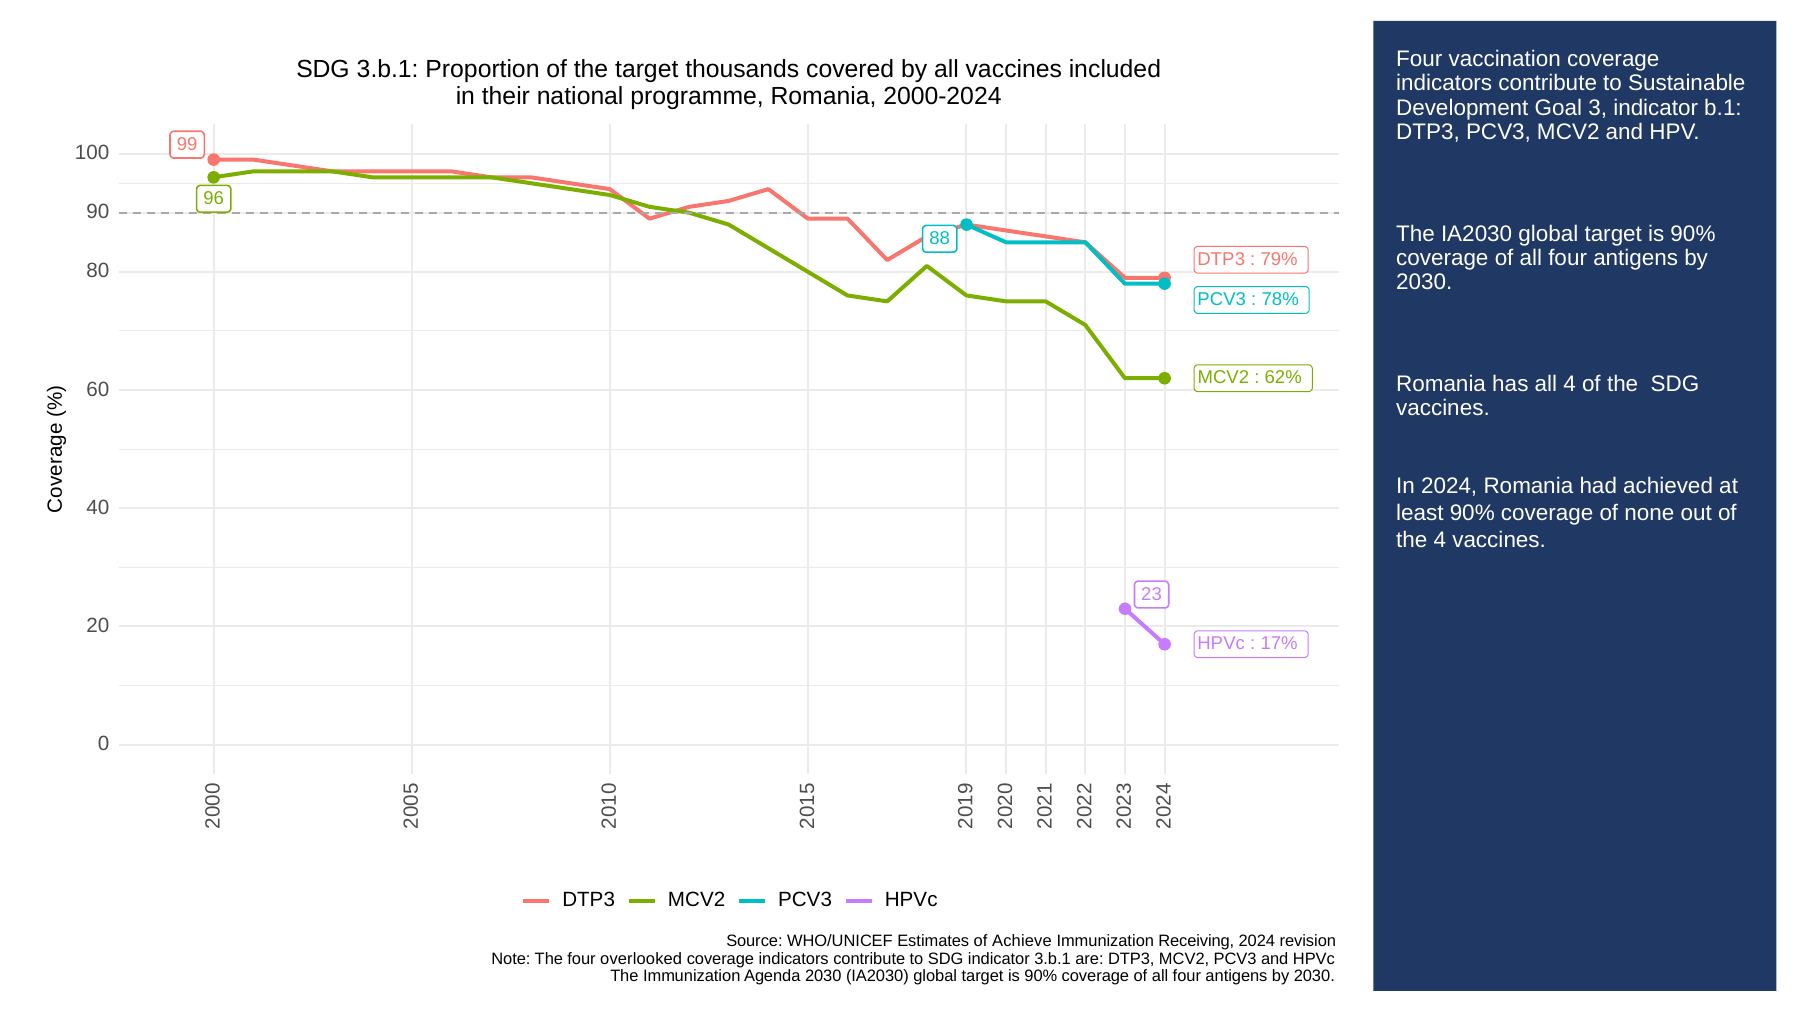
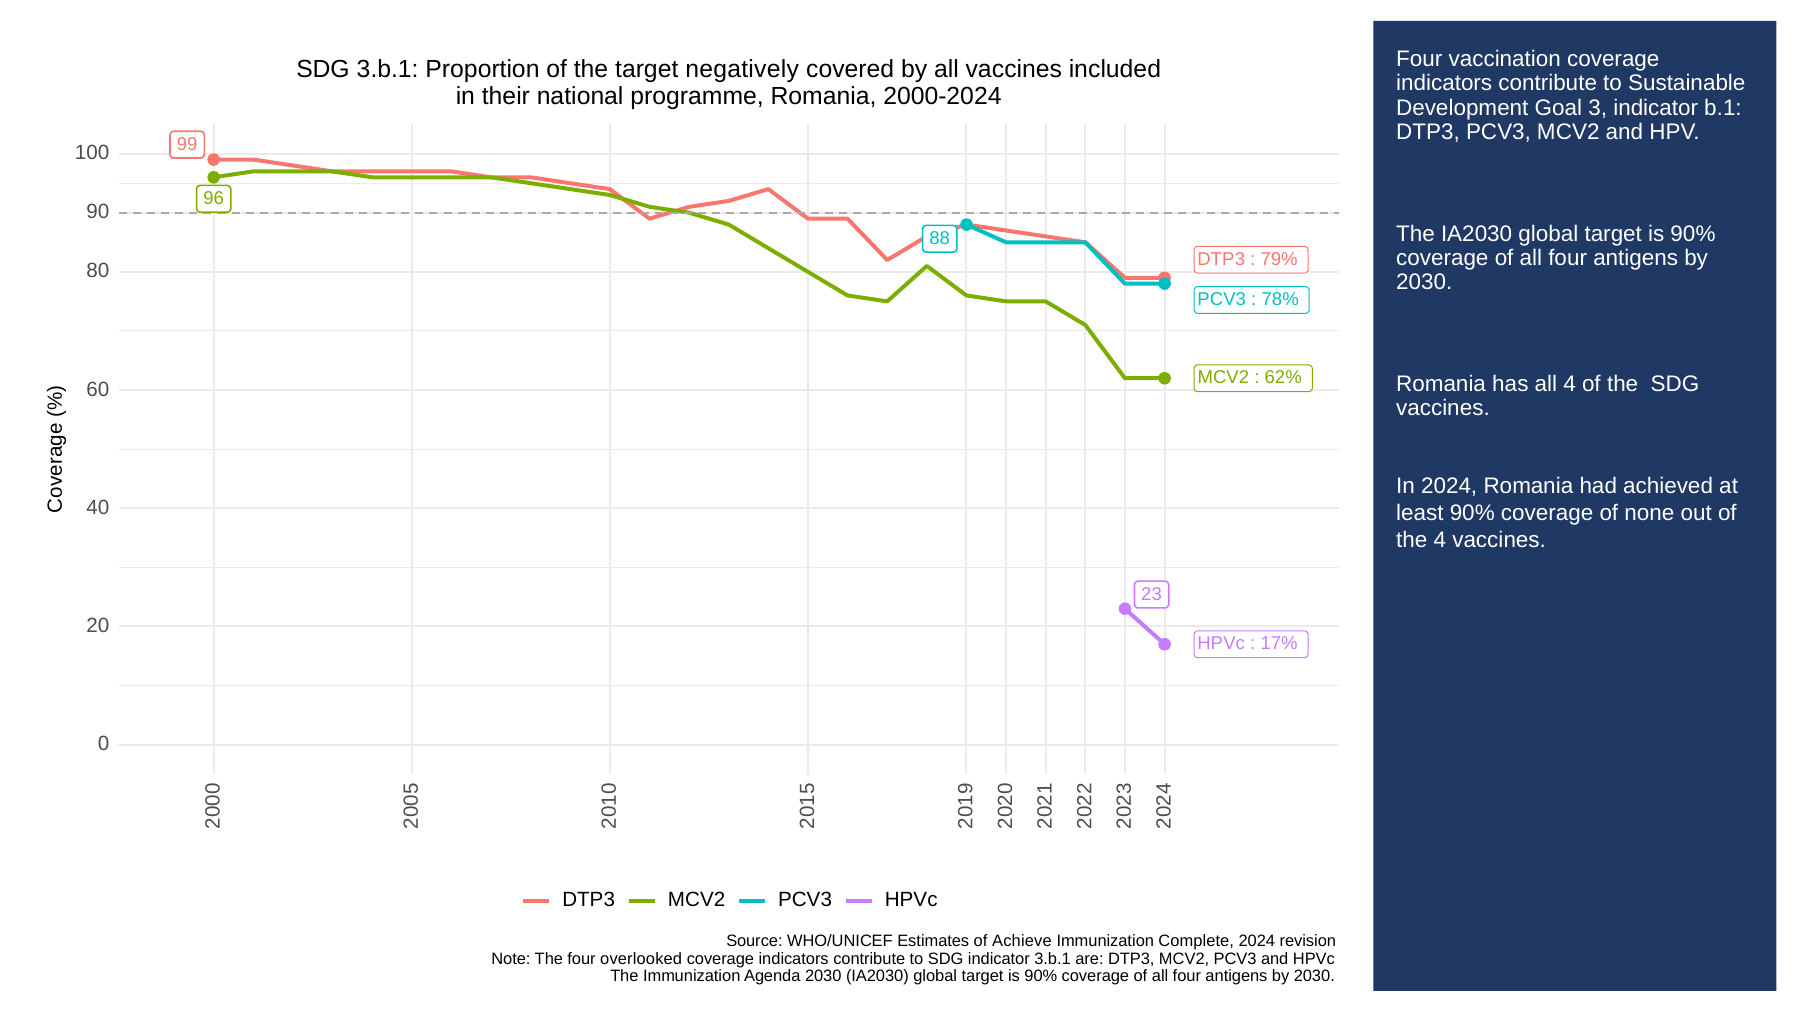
thousands: thousands -> negatively
Receiving: Receiving -> Complete
